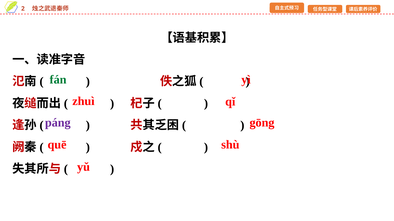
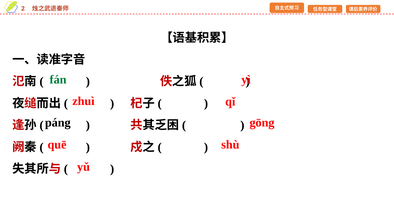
páng colour: purple -> black
